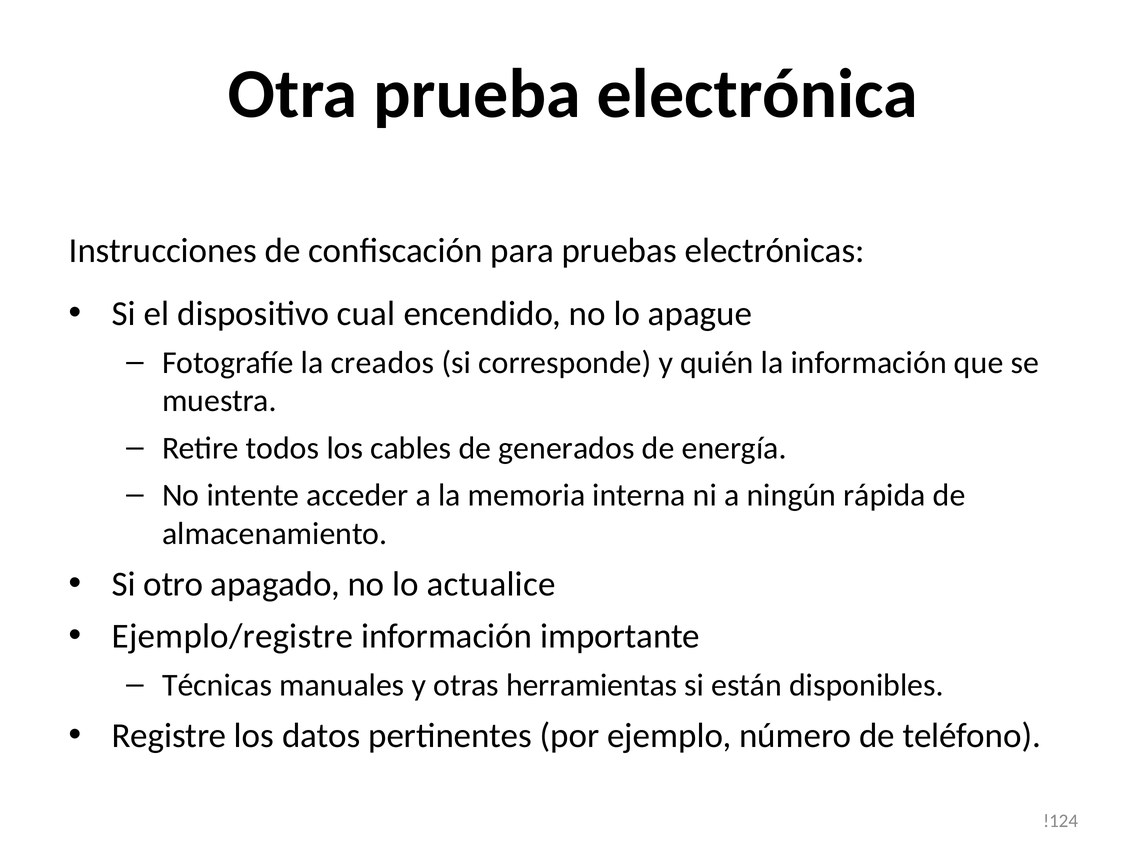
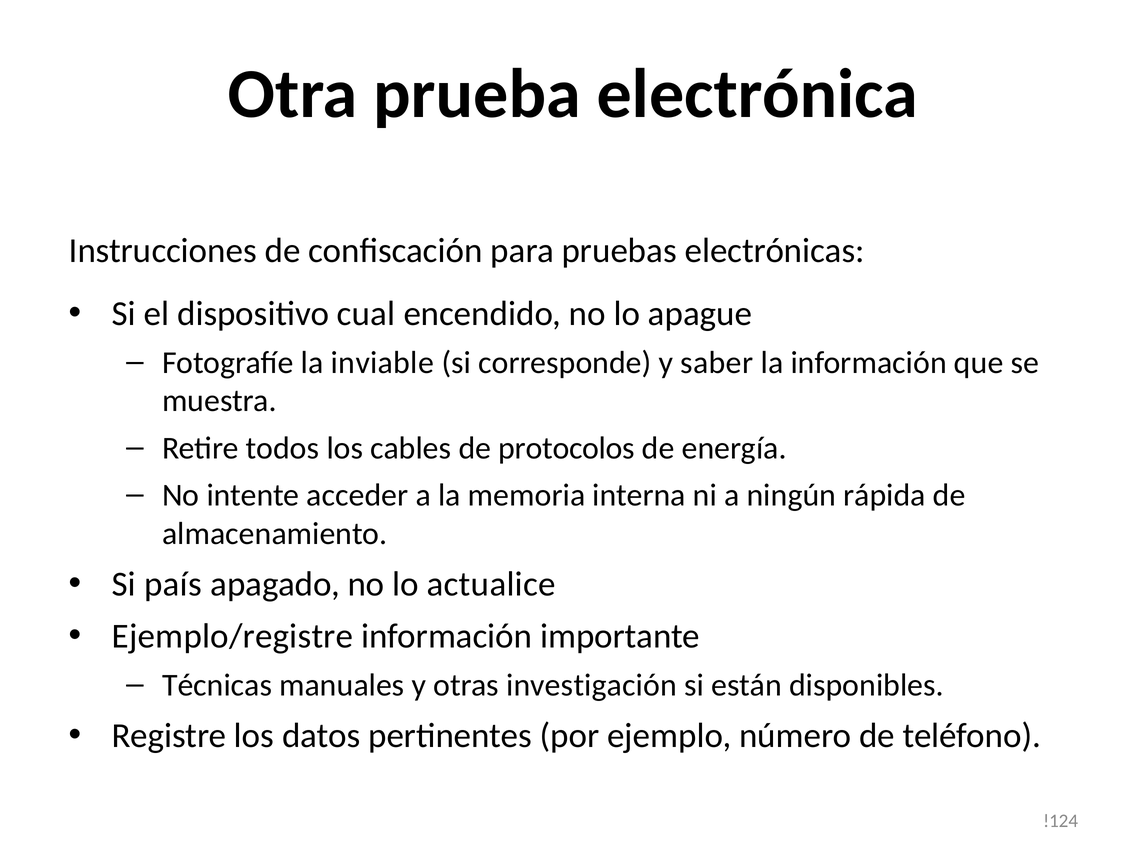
creados: creados -> inviable
quién: quién -> saber
generados: generados -> protocolos
otro: otro -> país
herramientas: herramientas -> investigación
